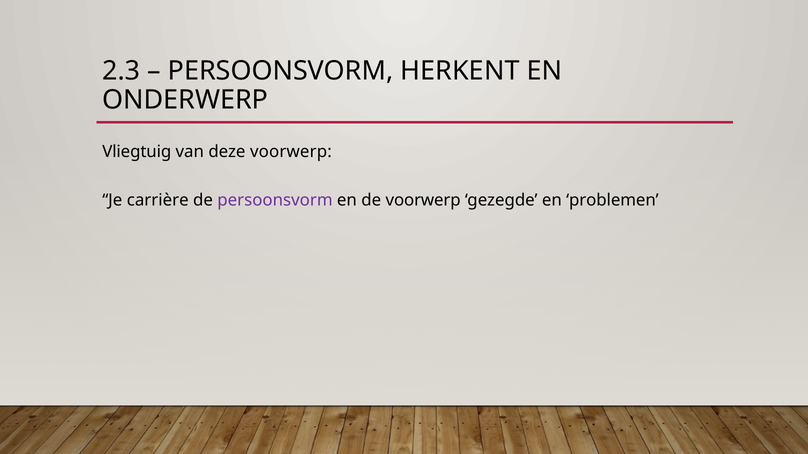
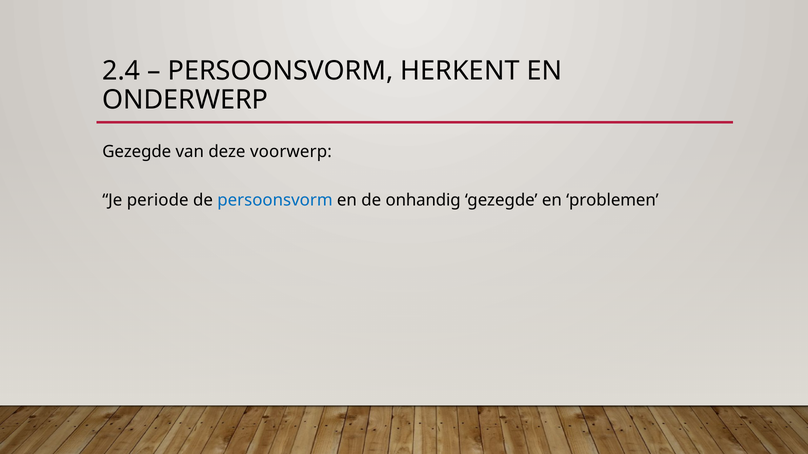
2.3: 2.3 -> 2.4
Vliegtuig at (137, 152): Vliegtuig -> Gezegde
carrière: carrière -> periode
persoonsvorm at (275, 200) colour: purple -> blue
de voorwerp: voorwerp -> onhandig
